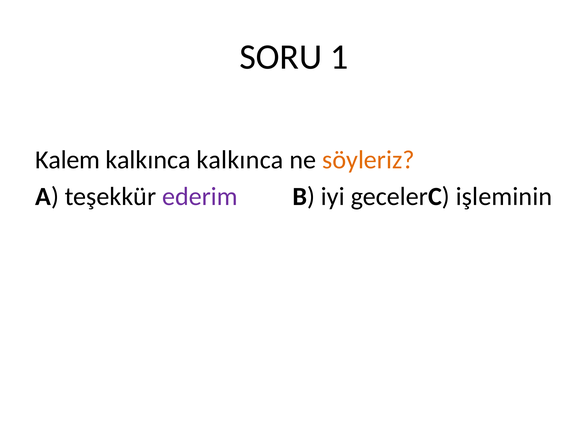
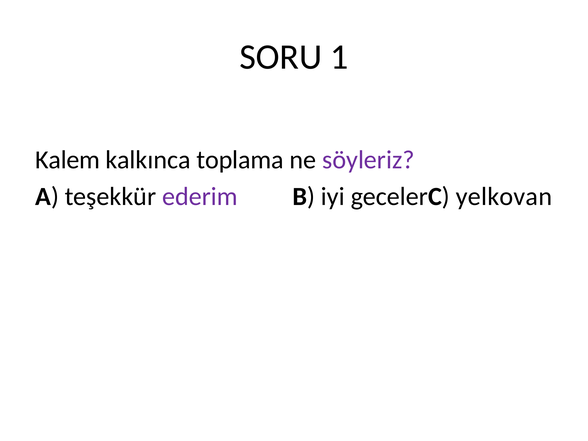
kalkınca kalkınca: kalkınca -> toplama
söyleriz colour: orange -> purple
işleminin: işleminin -> yelkovan
